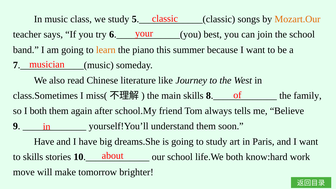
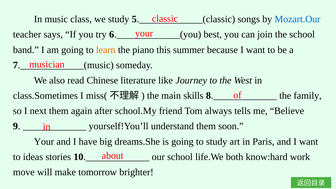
Mozart.Our colour: orange -> blue
I both: both -> next
Have at (44, 142): Have -> Your
to skills: skills -> ideas
